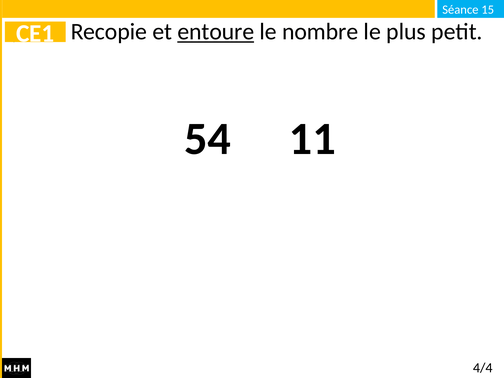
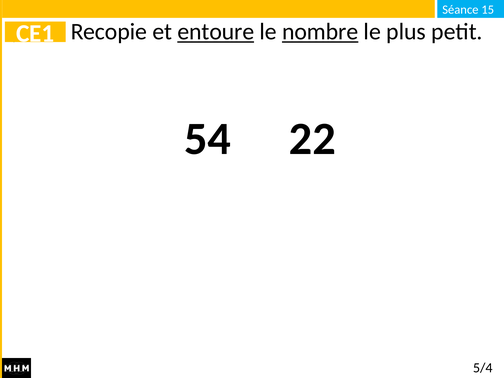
nombre underline: none -> present
11: 11 -> 22
4/4: 4/4 -> 5/4
